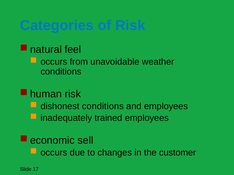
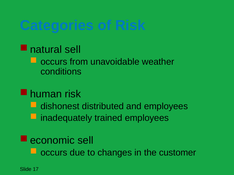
feel at (73, 50): feel -> sell
dishonest conditions: conditions -> distributed
